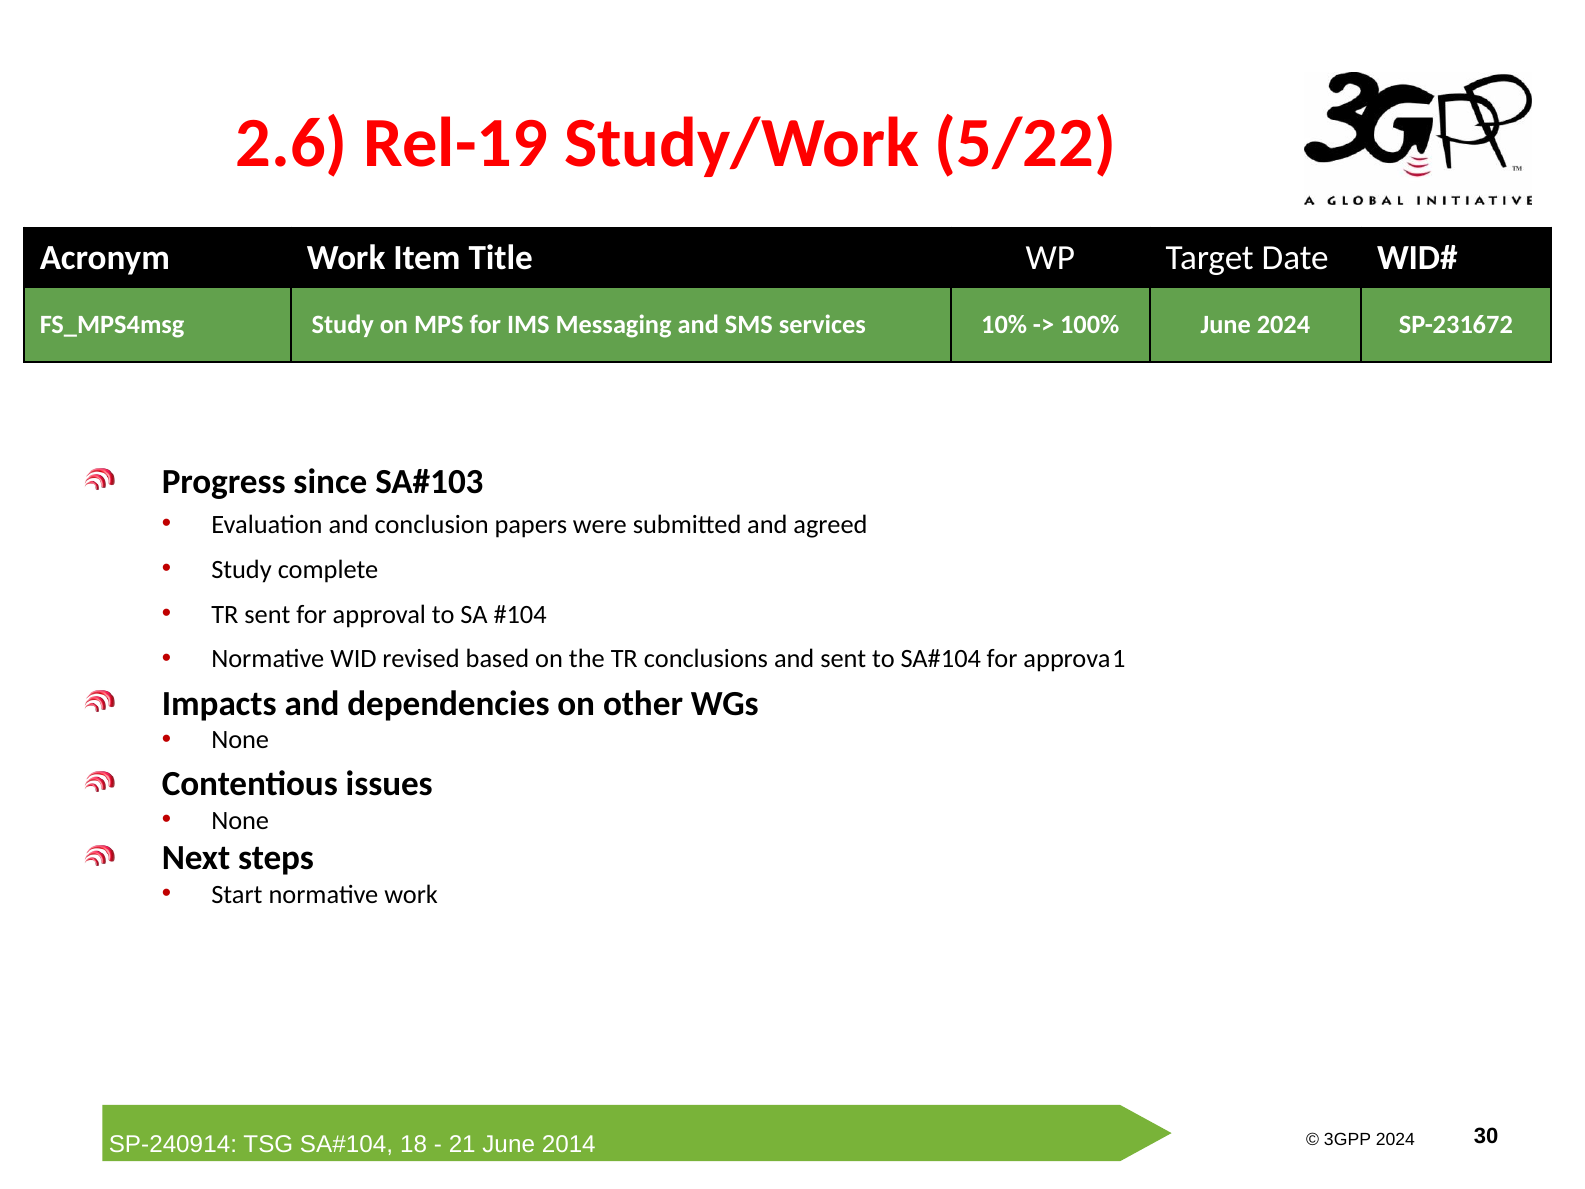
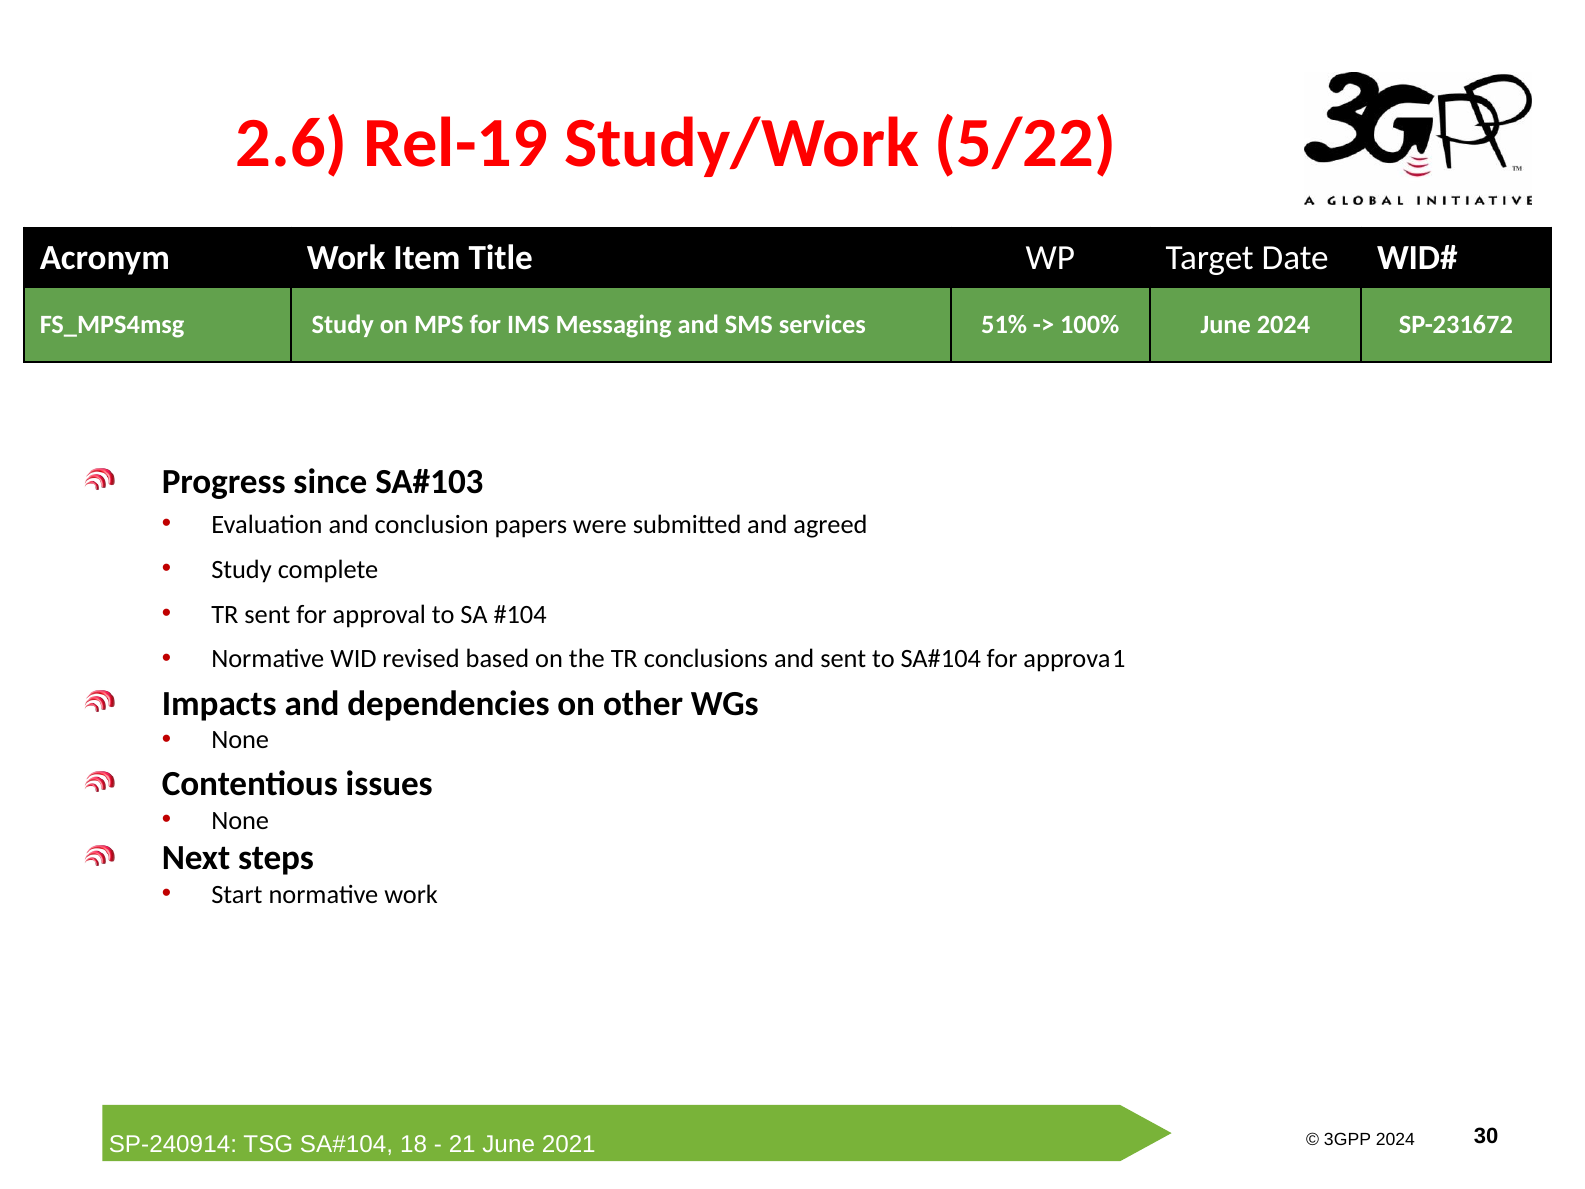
10%: 10% -> 51%
2014: 2014 -> 2021
